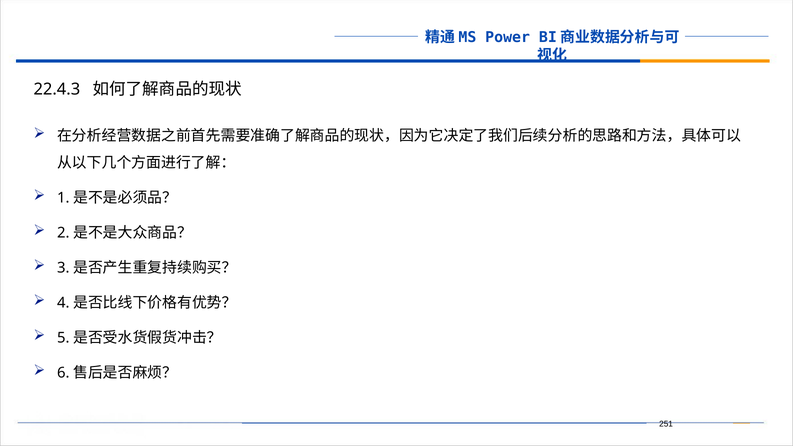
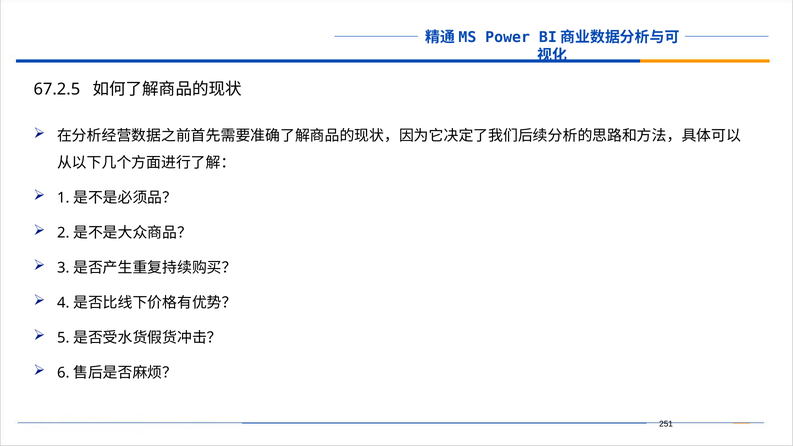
22.4.3: 22.4.3 -> 67.2.5
